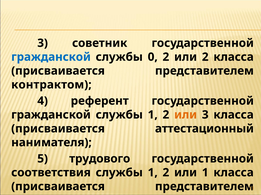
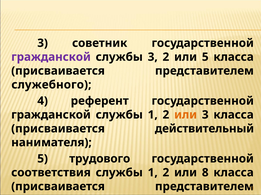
гражданской at (51, 57) colour: blue -> purple
службы 0: 0 -> 3
или 2: 2 -> 5
контрактом: контрактом -> служебного
аттестационный: аттестационный -> действительный
или 1: 1 -> 8
